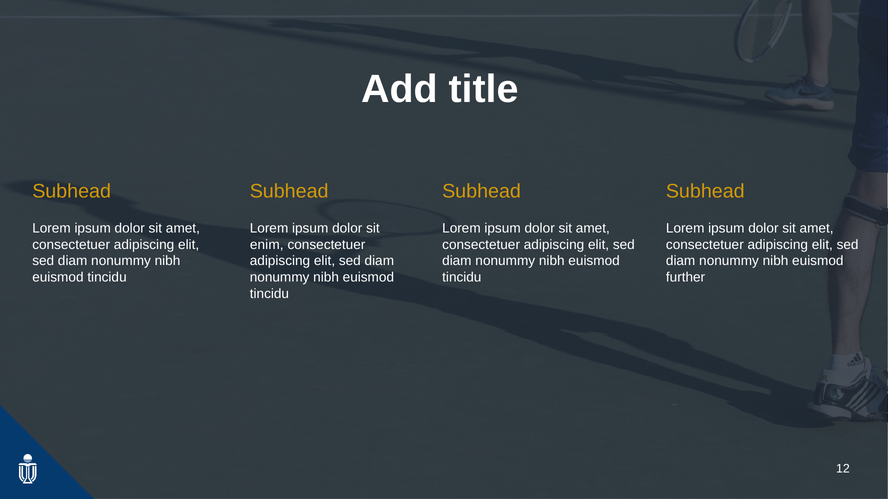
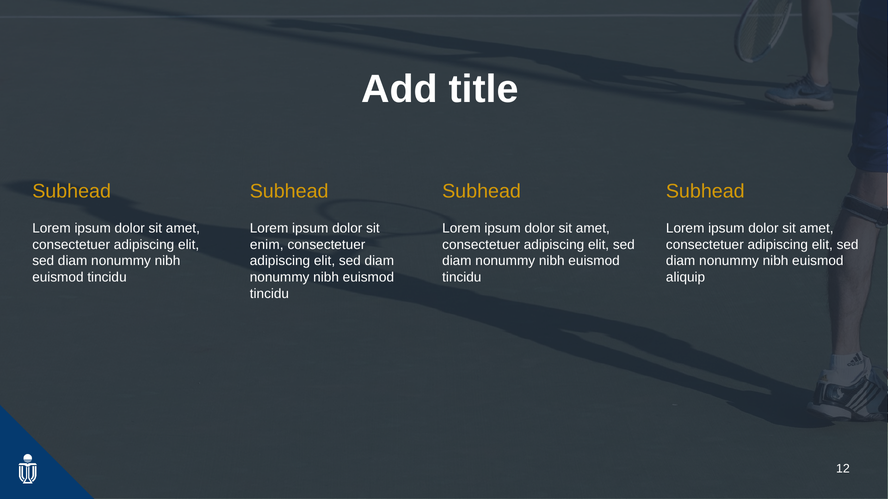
further: further -> aliquip
